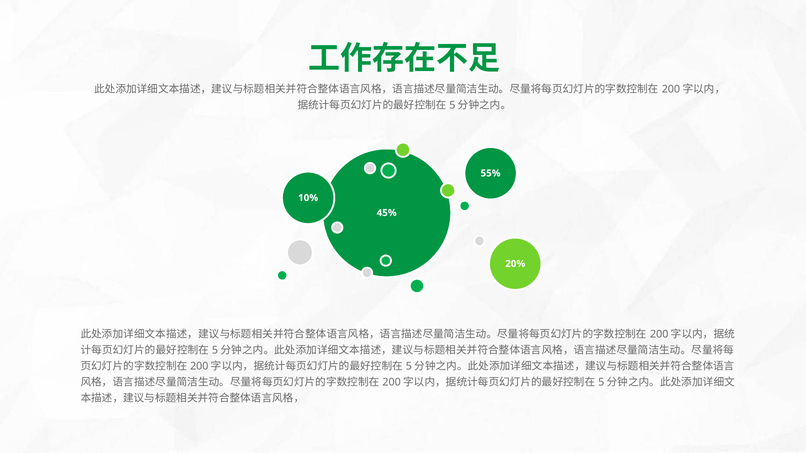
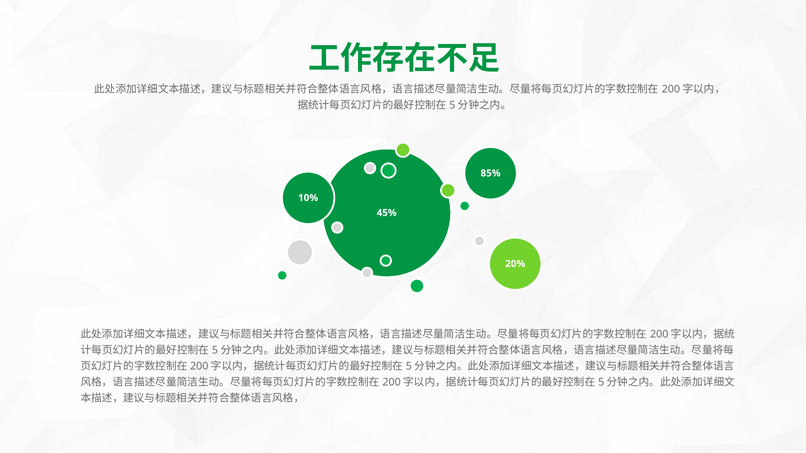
55%: 55% -> 85%
